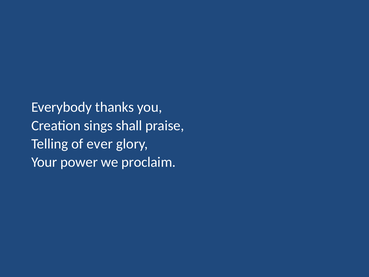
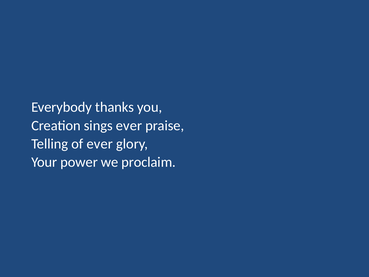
sings shall: shall -> ever
